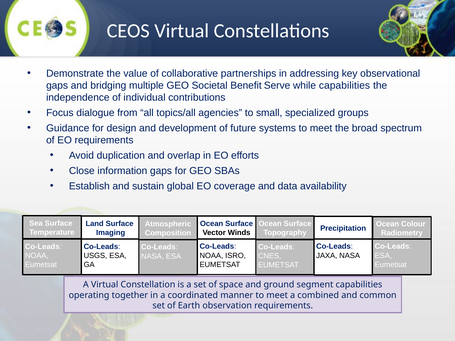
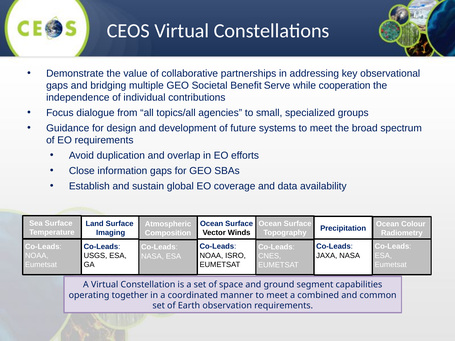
while capabilities: capabilities -> cooperation
